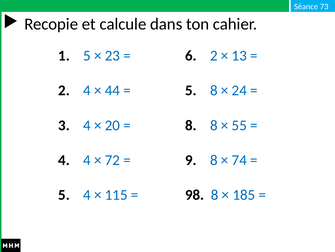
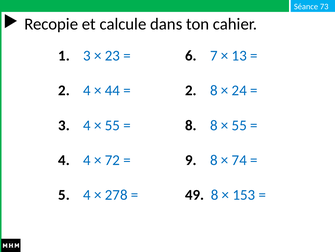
1 5: 5 -> 3
6 2: 2 -> 7
5 at (191, 90): 5 -> 2
20 at (112, 125): 20 -> 55
115: 115 -> 278
98: 98 -> 49
185: 185 -> 153
